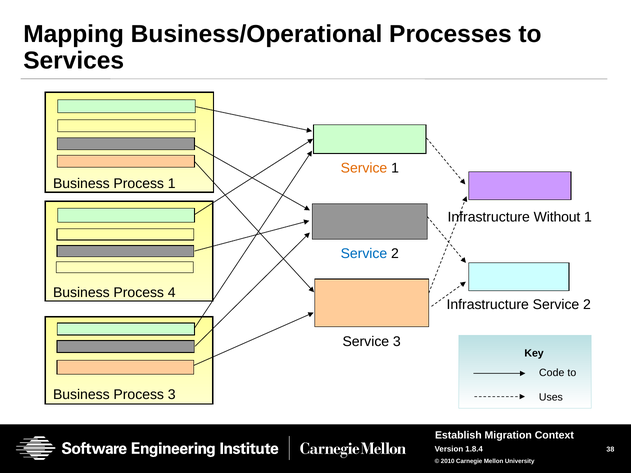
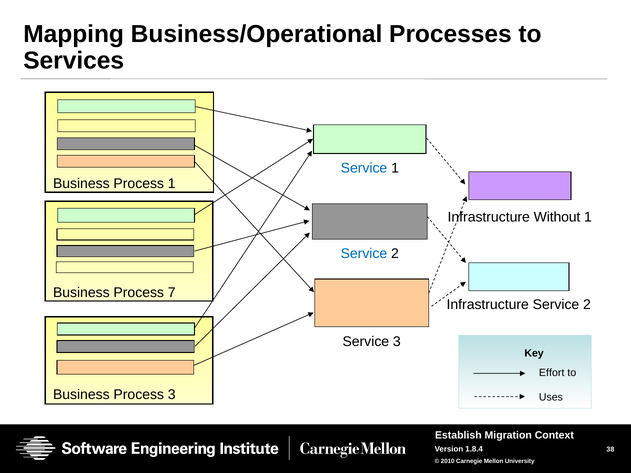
Service at (364, 168) colour: orange -> blue
4: 4 -> 7
Code: Code -> Effort
